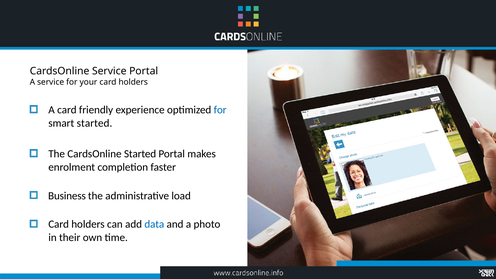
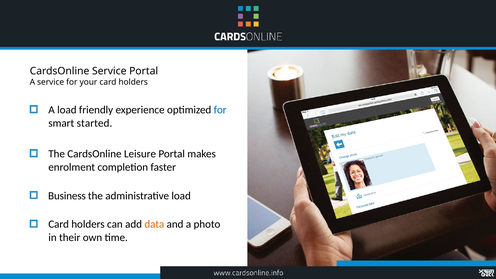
A card: card -> load
CardsOnline Started: Started -> Leisure
data colour: blue -> orange
